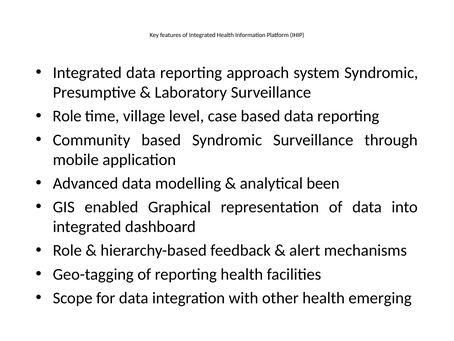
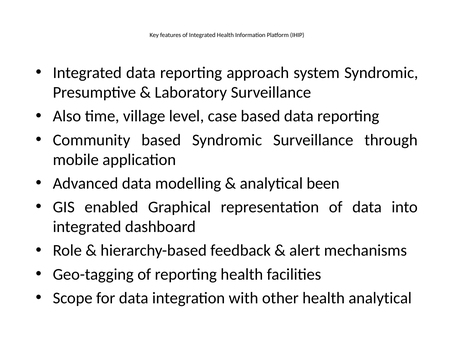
Role at (67, 116): Role -> Also
health emerging: emerging -> analytical
